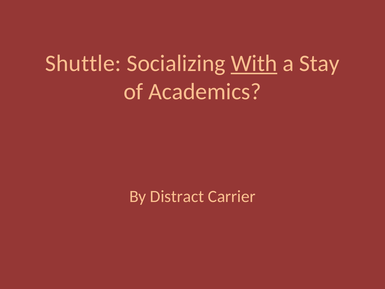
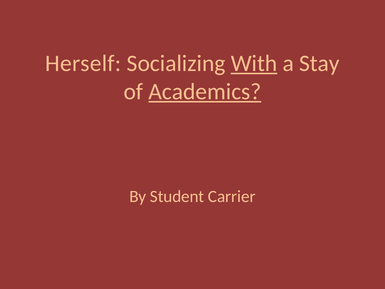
Shuttle: Shuttle -> Herself
Academics underline: none -> present
Distract: Distract -> Student
